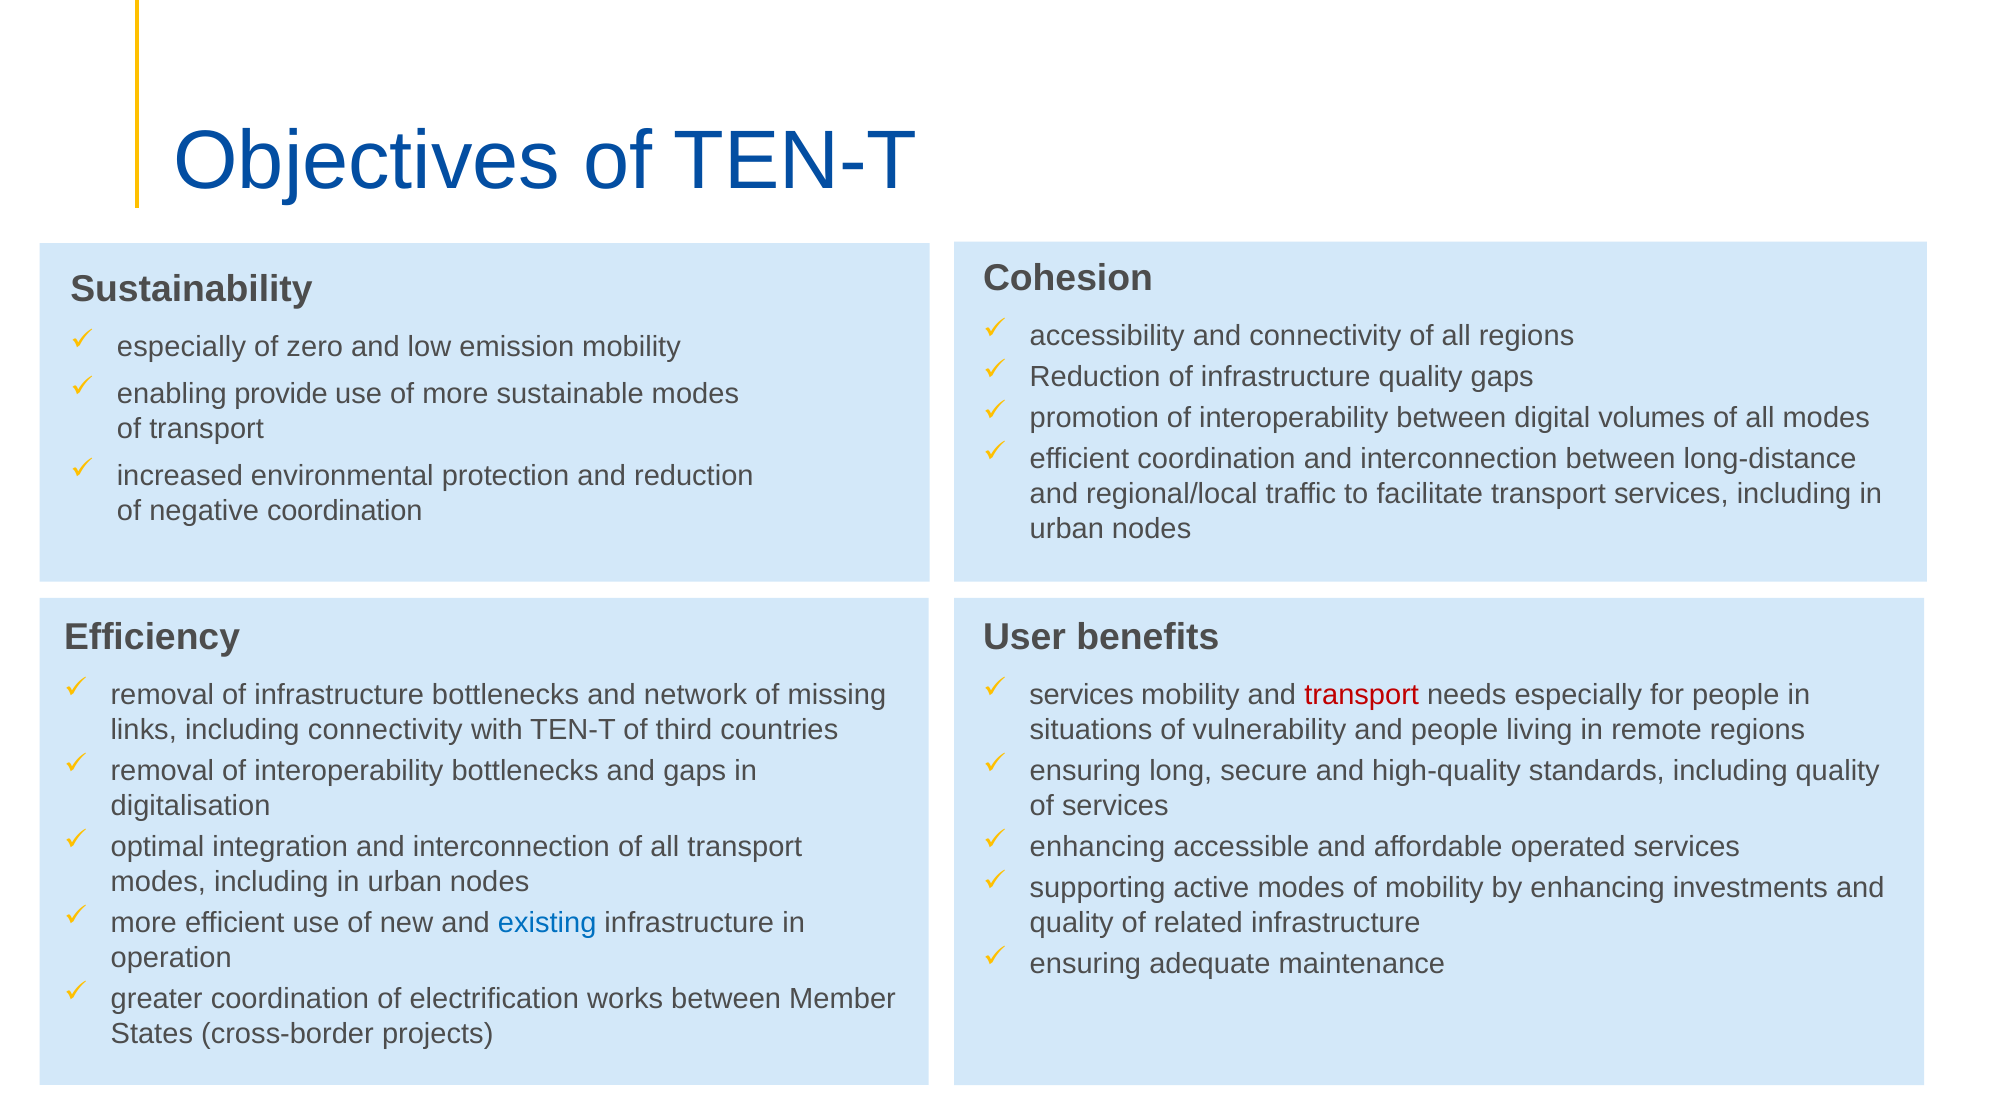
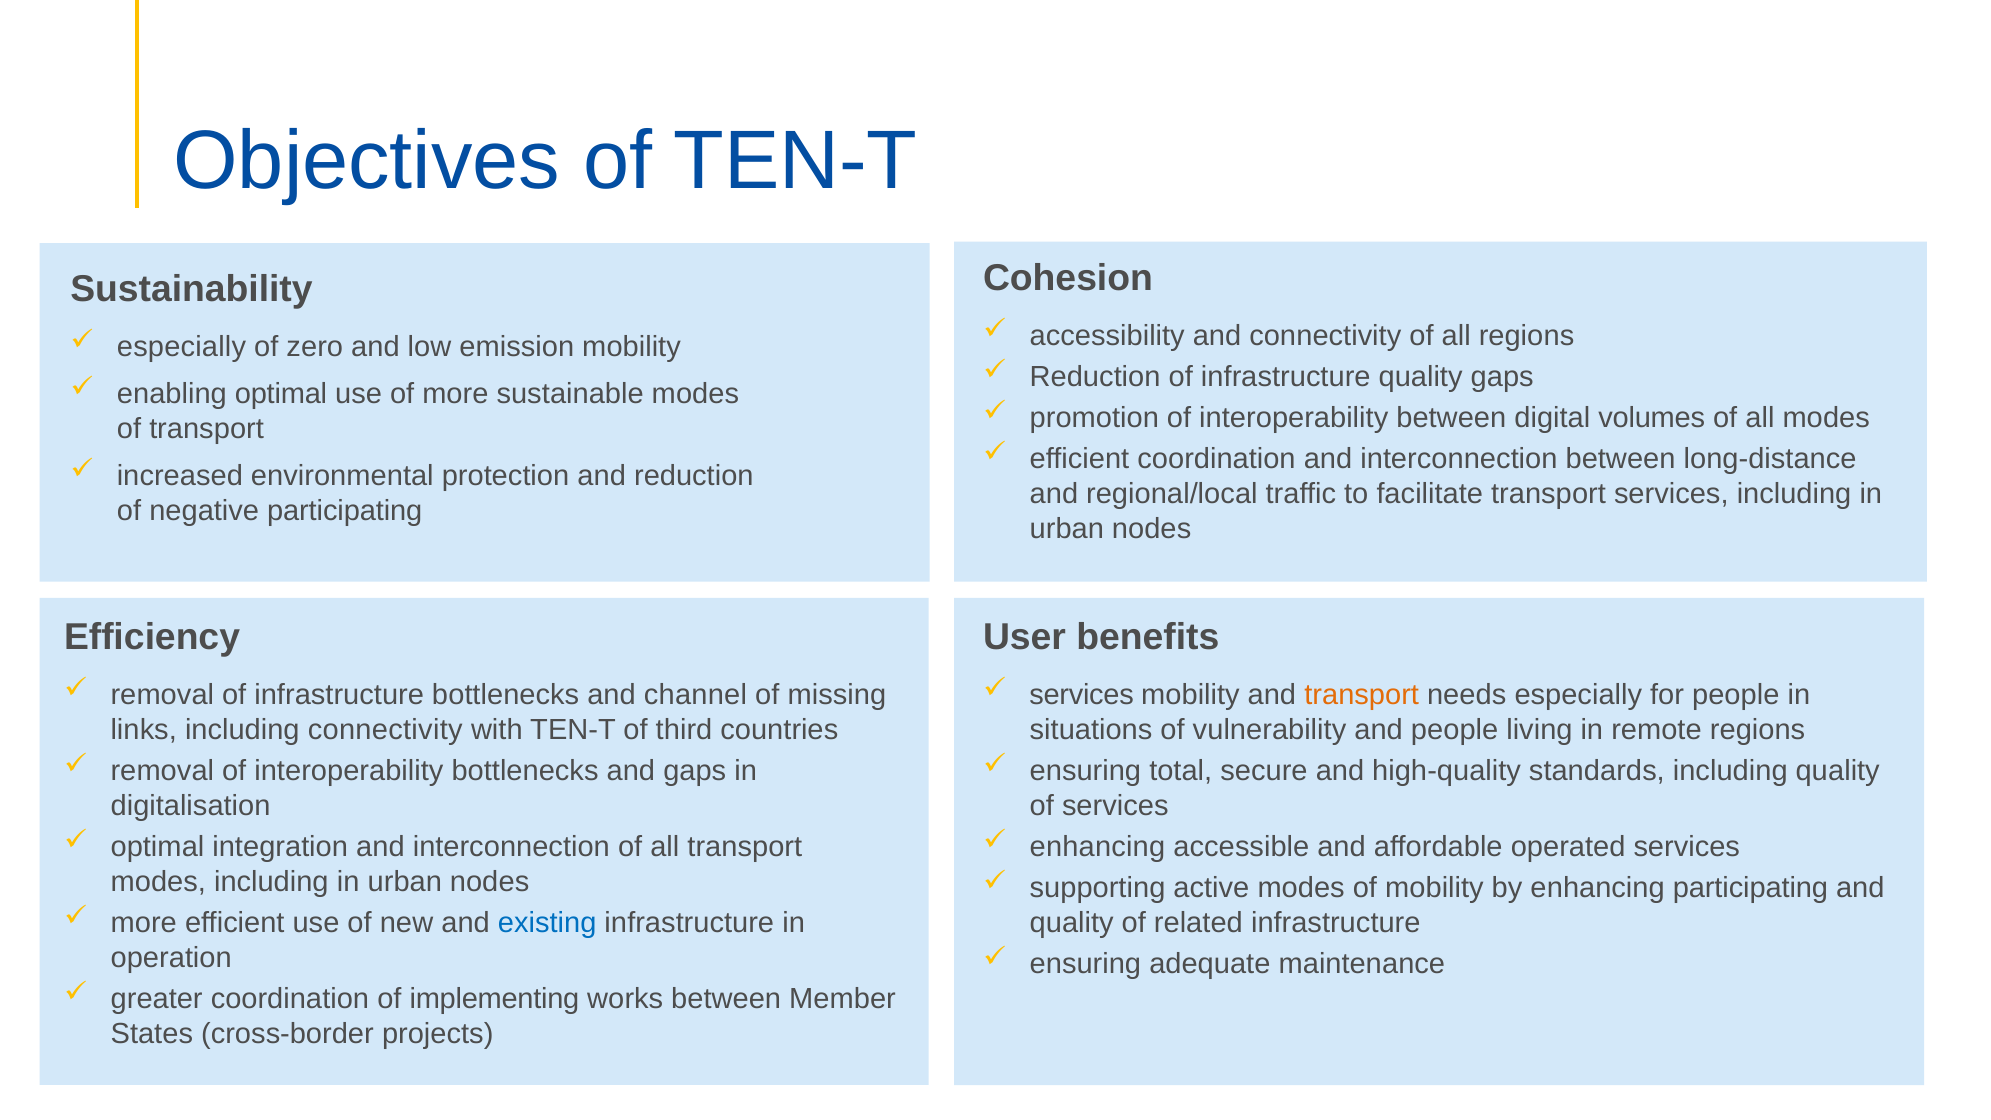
enabling provide: provide -> optimal
negative coordination: coordination -> participating
transport at (1362, 695) colour: red -> orange
network: network -> channel
long: long -> total
enhancing investments: investments -> participating
electrification: electrification -> implementing
